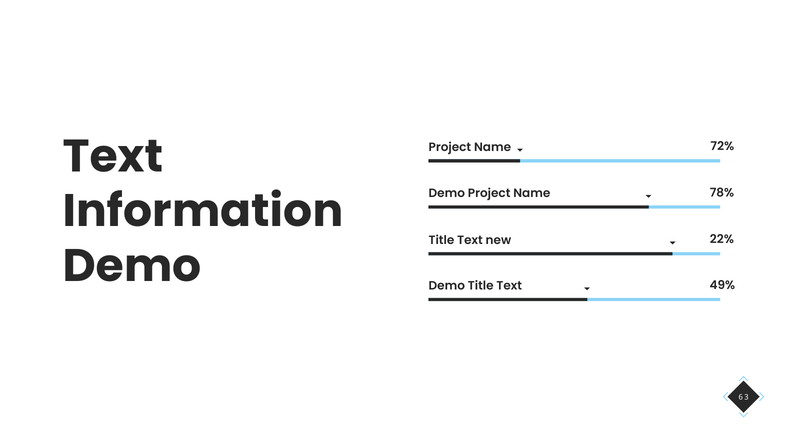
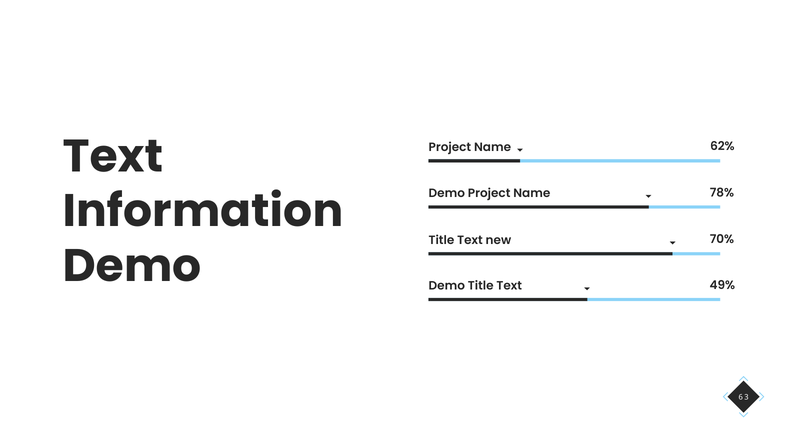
72%: 72% -> 62%
22%: 22% -> 70%
